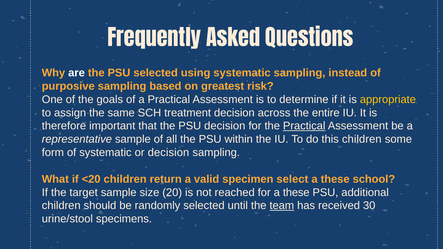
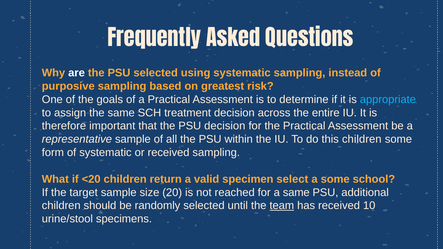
appropriate colour: yellow -> light blue
Practical at (304, 126) underline: present -> none
or decision: decision -> received
these at (335, 179): these -> some
for a these: these -> same
30: 30 -> 10
